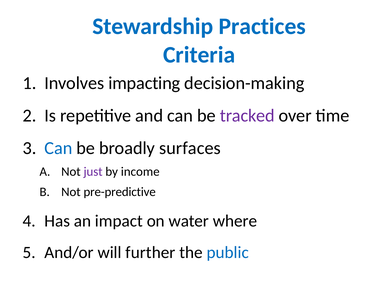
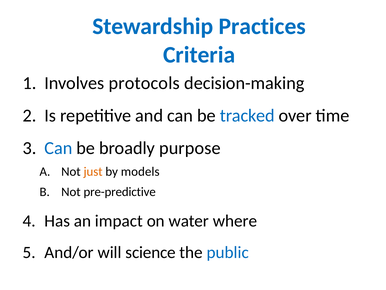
impacting: impacting -> protocols
tracked colour: purple -> blue
surfaces: surfaces -> purpose
just colour: purple -> orange
income: income -> models
further: further -> science
